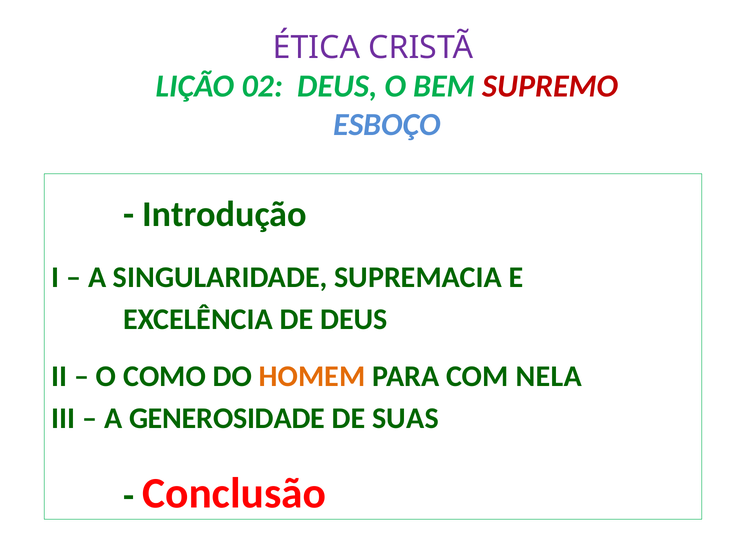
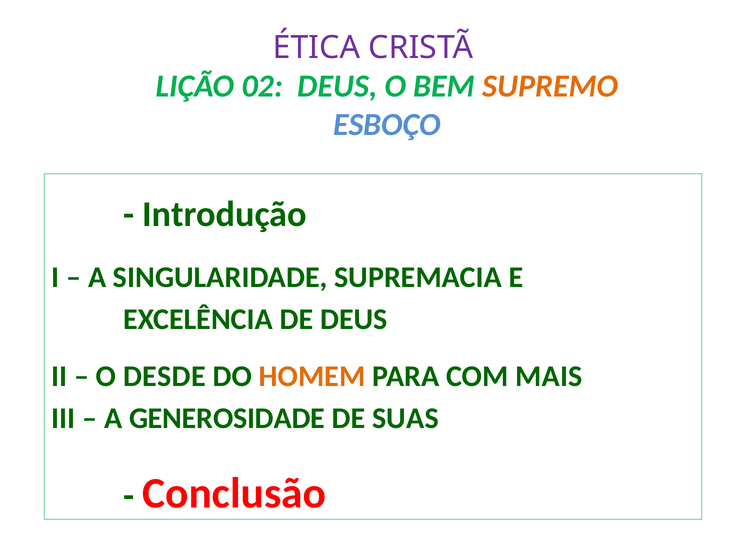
SUPREMO colour: red -> orange
COMO: COMO -> DESDE
NELA: NELA -> MAIS
